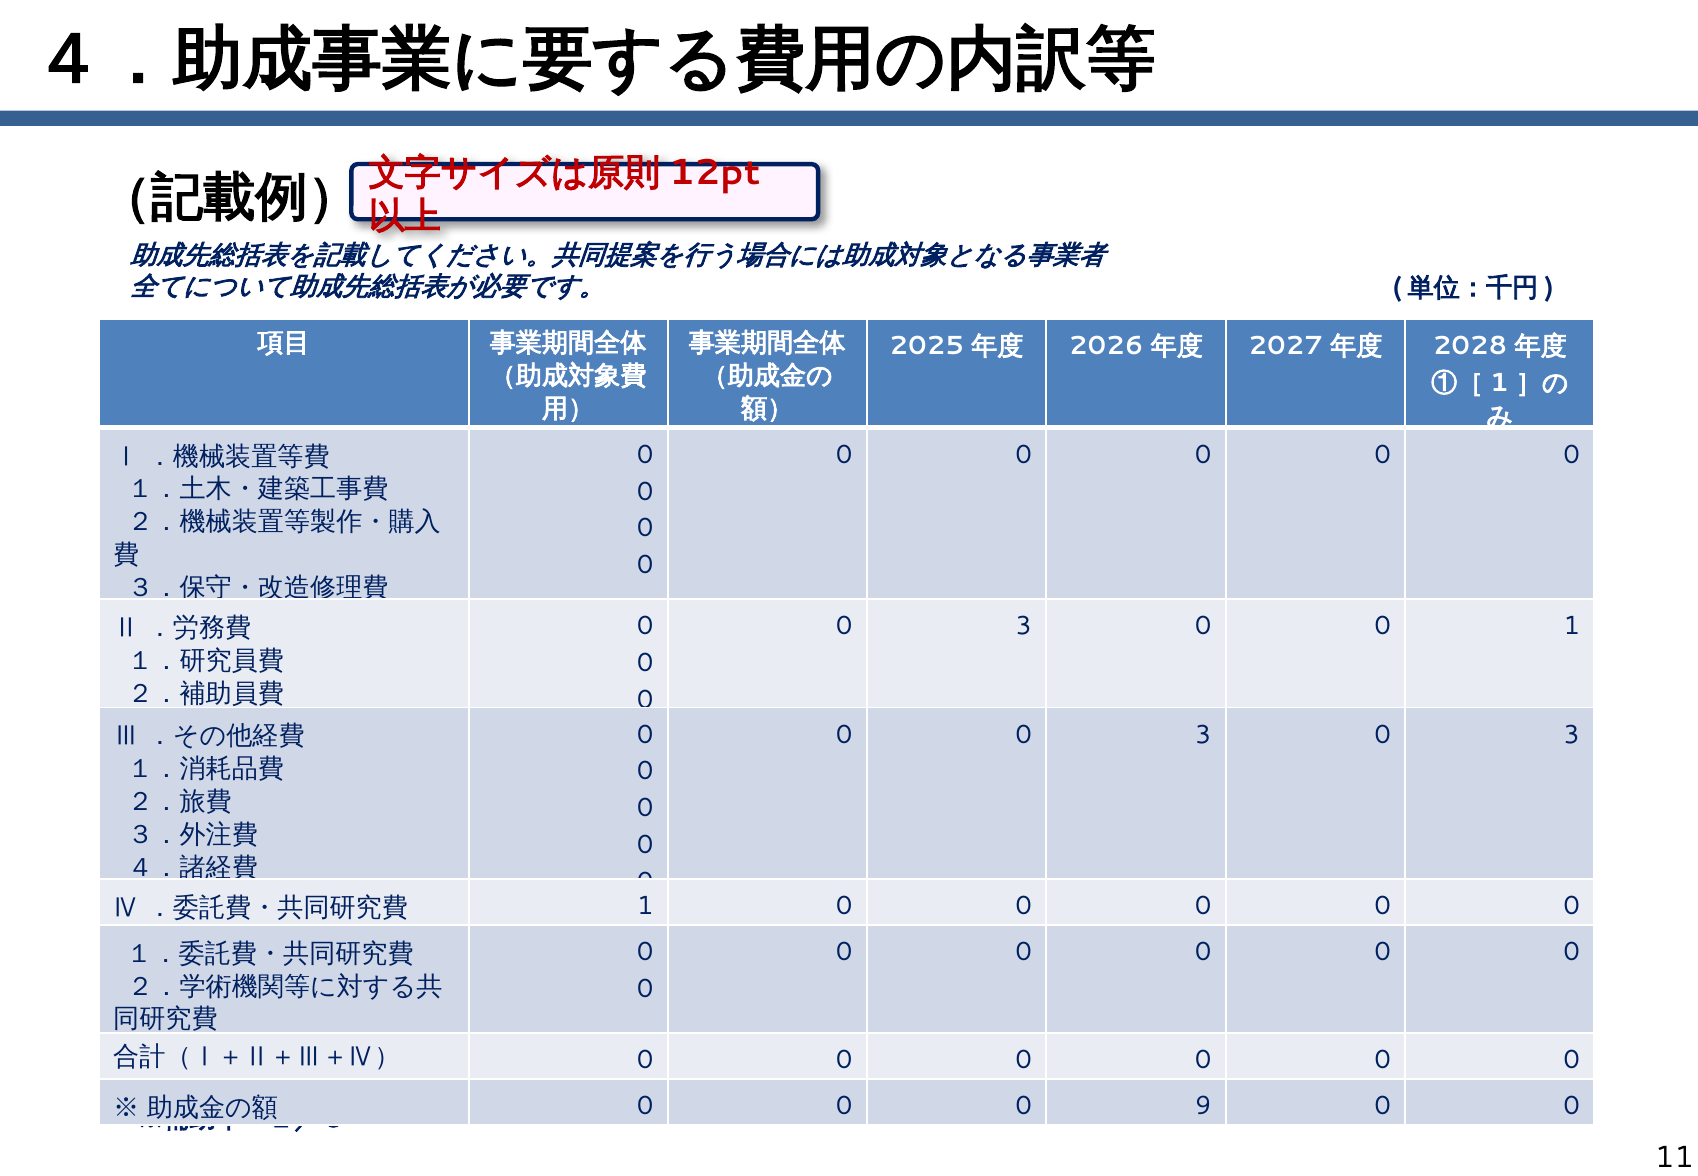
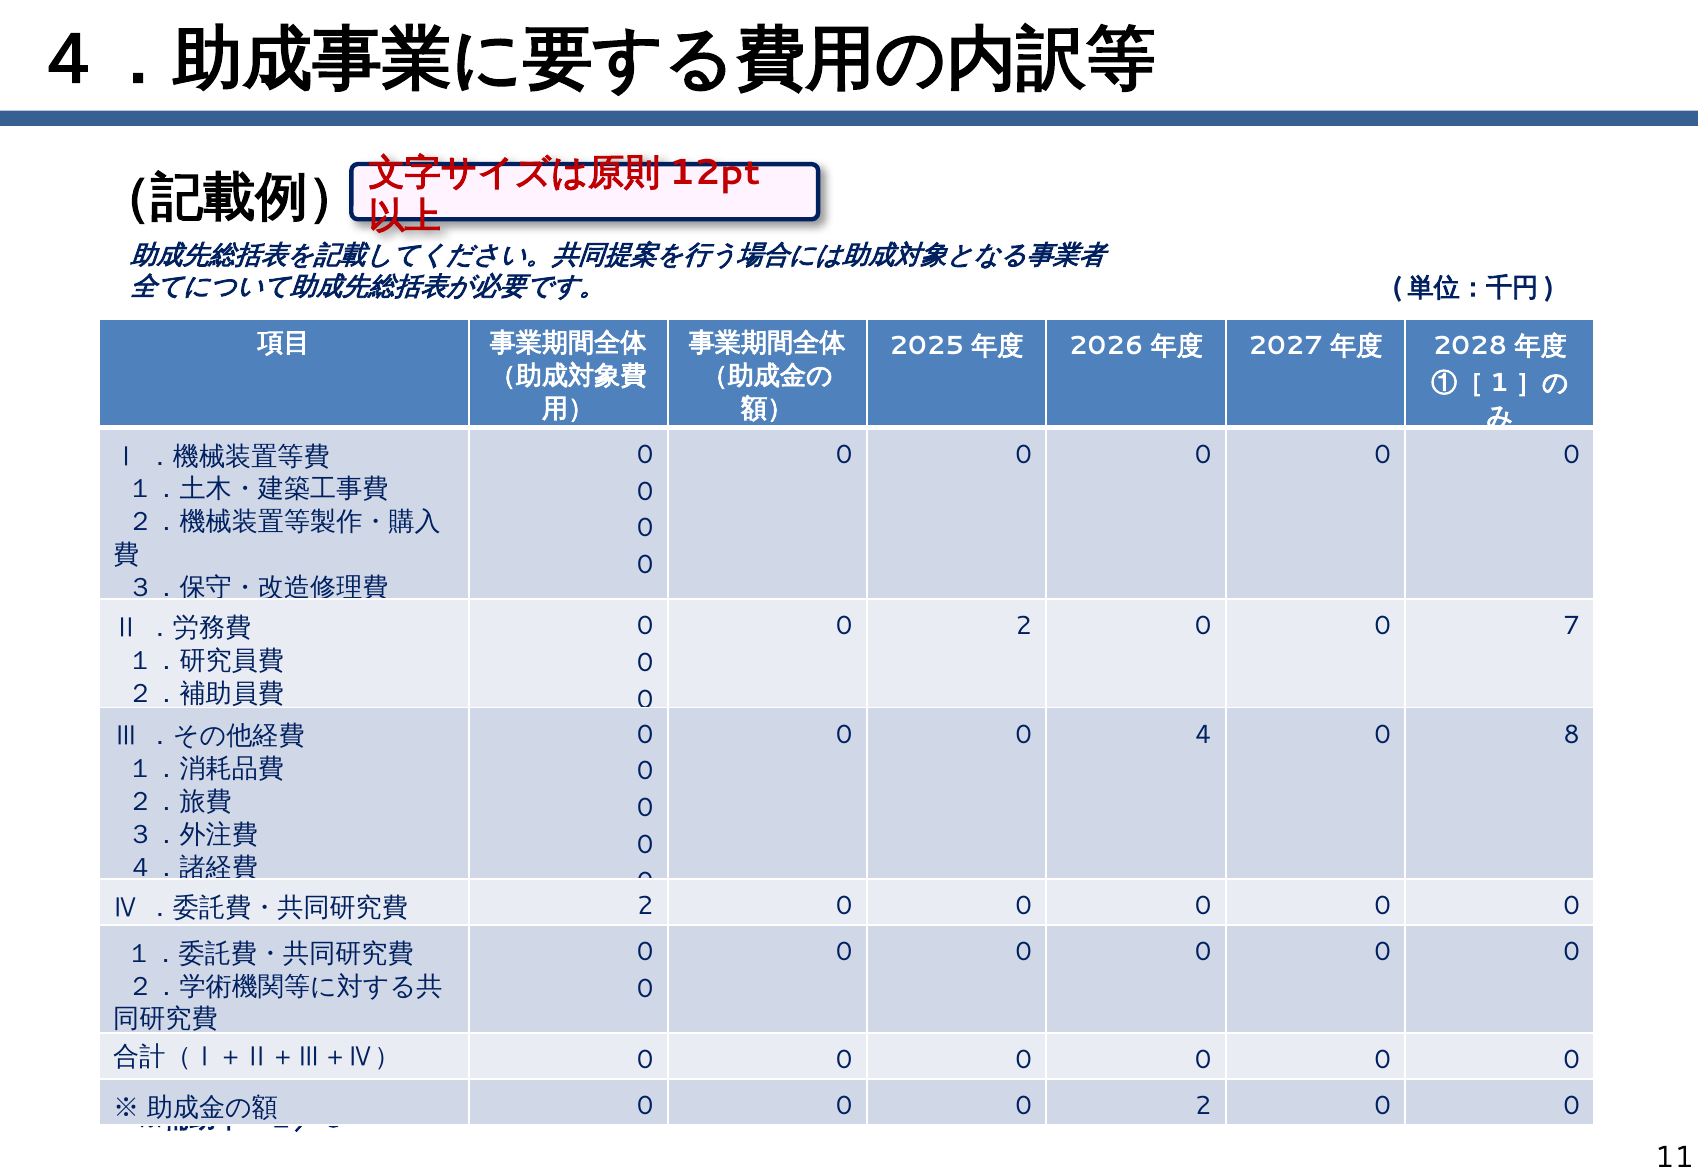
3 at (1024, 626): 3 -> 2
0 1: 1 -> 7
3 at (1203, 734): 3 -> 4
3 at (1572, 734): 3 -> 8
1 at (645, 905): 1 -> 2
9 at (1203, 1106): 9 -> 2
